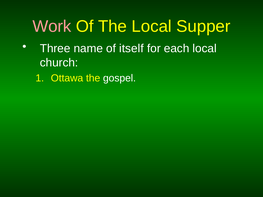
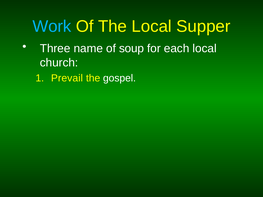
Work colour: pink -> light blue
itself: itself -> soup
Ottawa: Ottawa -> Prevail
